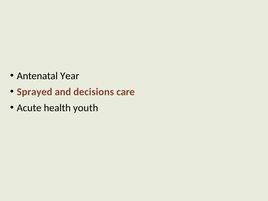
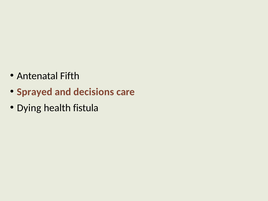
Year: Year -> Fifth
Acute: Acute -> Dying
youth: youth -> fistula
